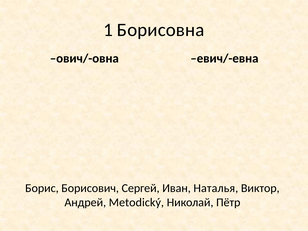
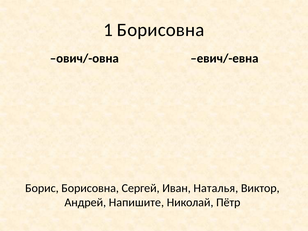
Борис Борисович: Борисович -> Борисовна
Metodický: Metodický -> Напишите
